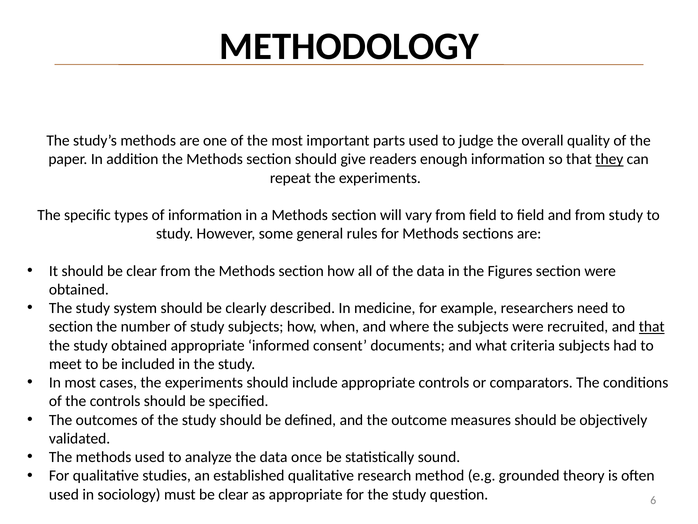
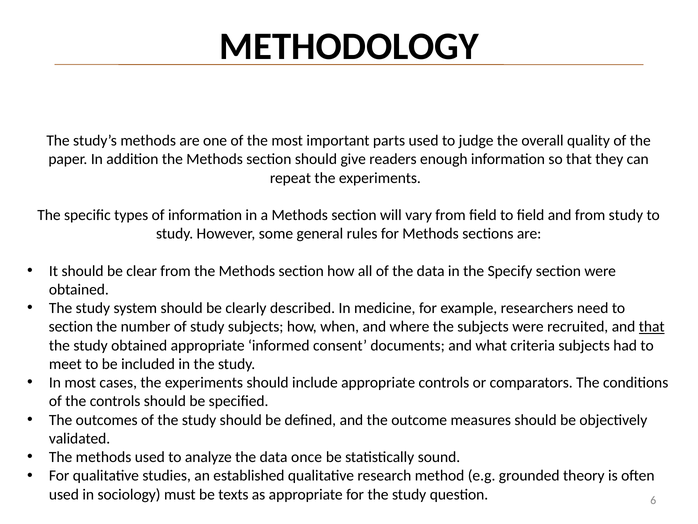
they underline: present -> none
Figures: Figures -> Specify
must be clear: clear -> texts
